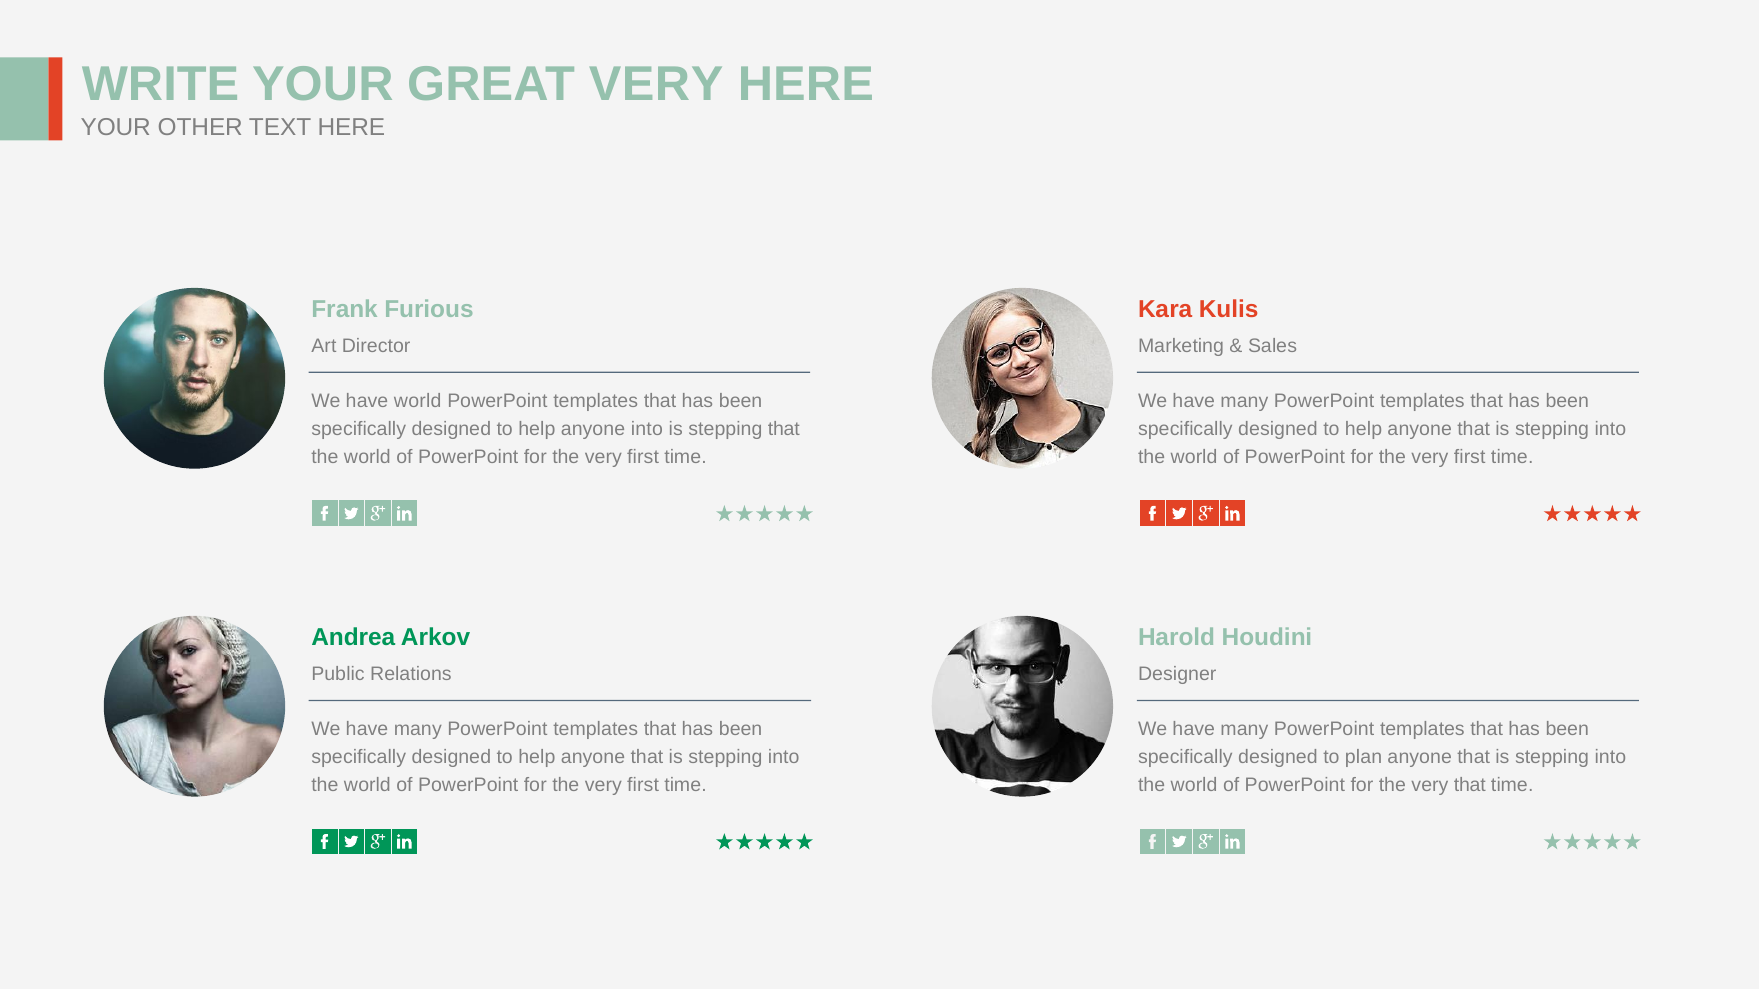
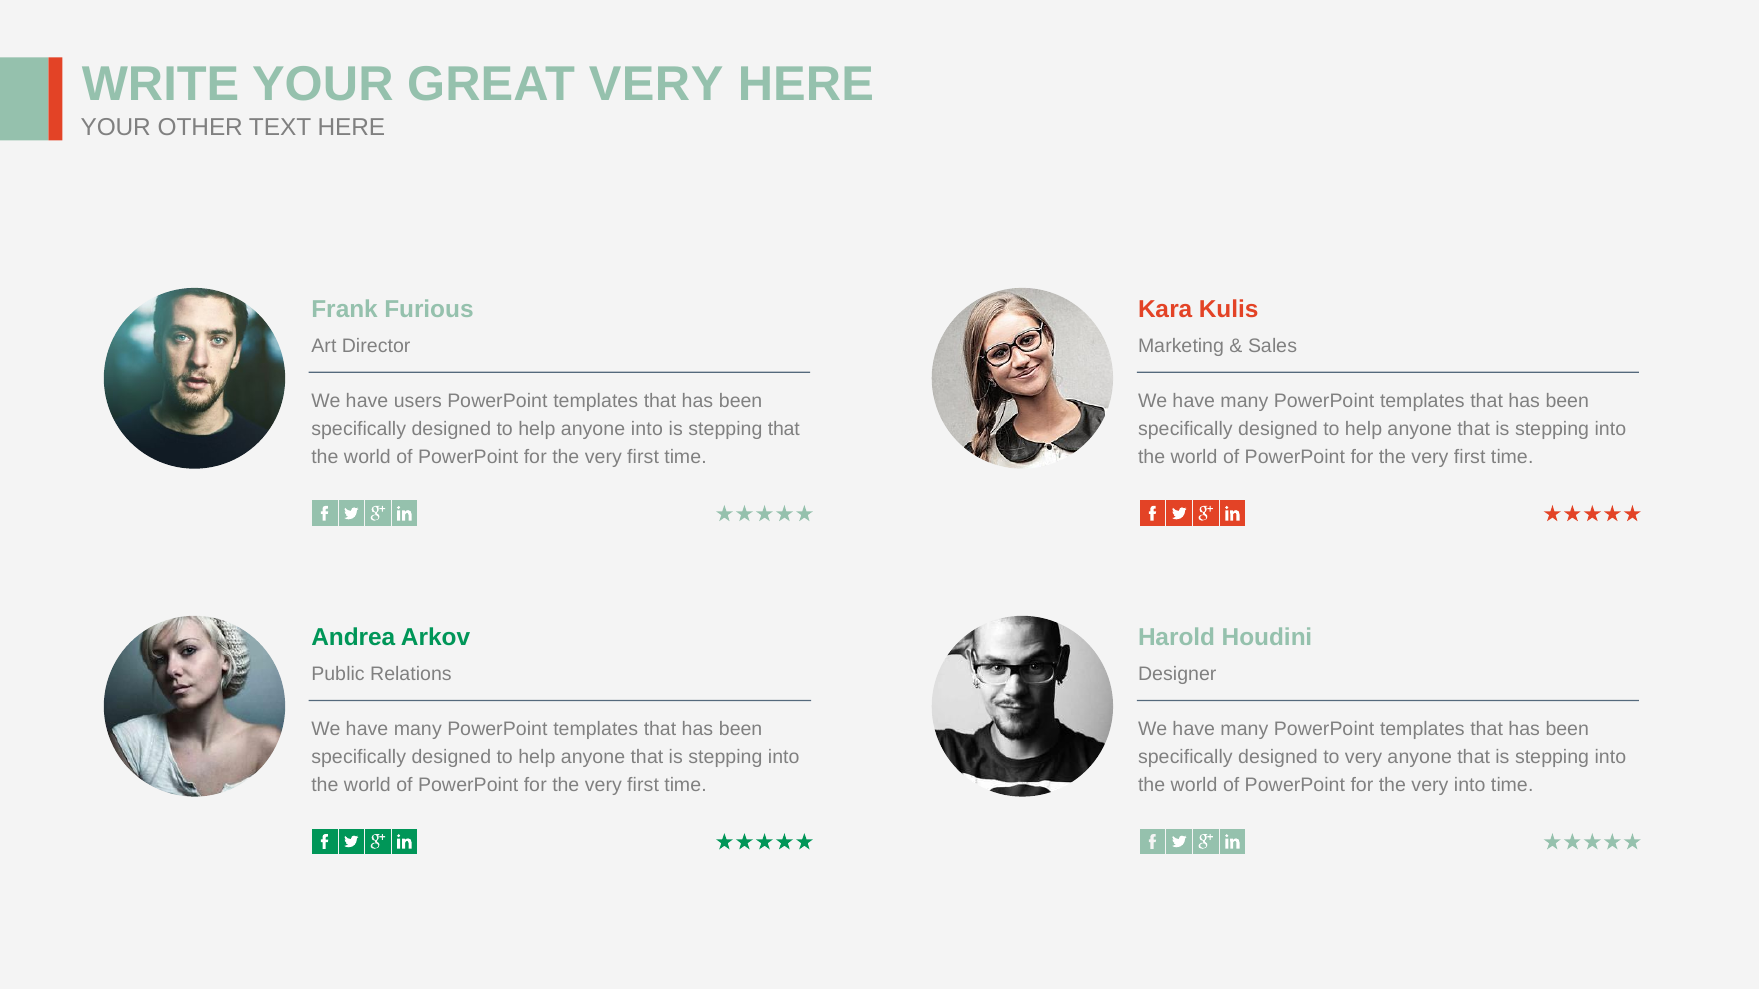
have world: world -> users
to plan: plan -> very
very that: that -> into
